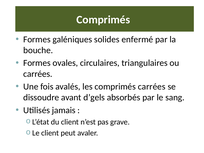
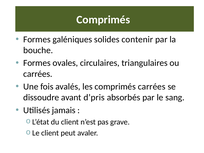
enfermé: enfermé -> contenir
d’gels: d’gels -> d’pris
